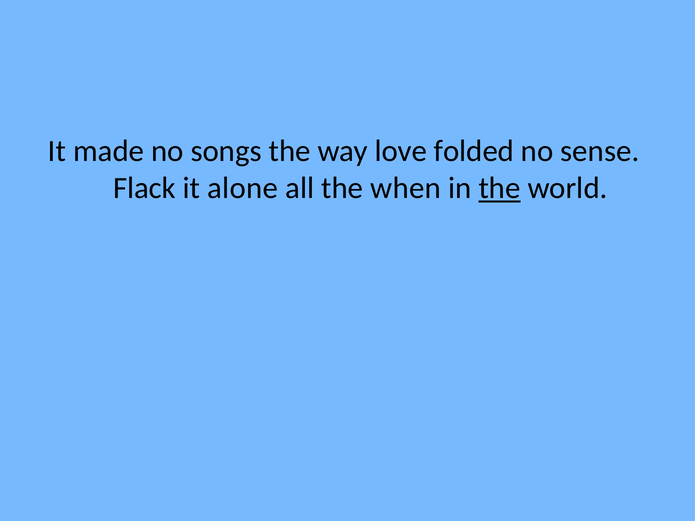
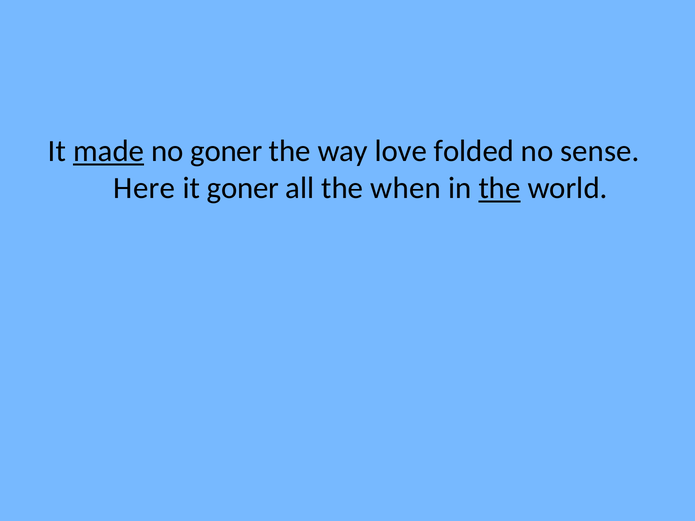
made underline: none -> present
no songs: songs -> goner
Flack: Flack -> Here
it alone: alone -> goner
